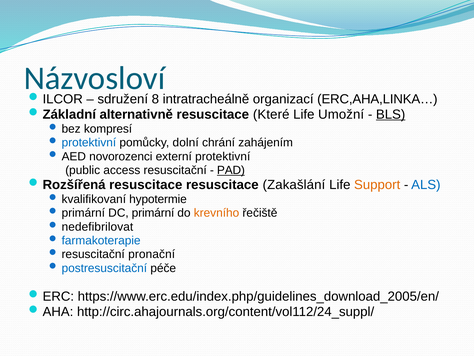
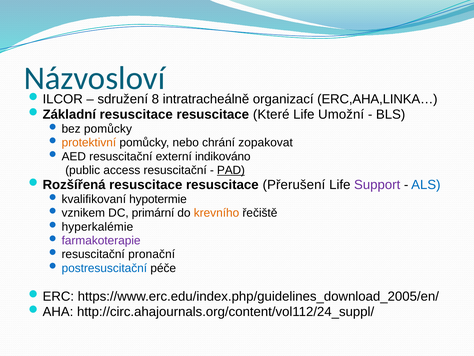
alternativně at (136, 114): alternativně -> resuscitace
BLS underline: present -> none
bez kompresí: kompresí -> pomůcky
protektivní at (89, 142) colour: blue -> orange
dolní: dolní -> nebo
zahájením: zahájením -> zopakovat
AED novorozenci: novorozenci -> resuscitační
externí protektivní: protektivní -> indikováno
Zakašlání: Zakašlání -> Přerušení
Support colour: orange -> purple
primární at (83, 213): primární -> vznikem
nedefibrilovat: nedefibrilovat -> hyperkalémie
farmakoterapie colour: blue -> purple
